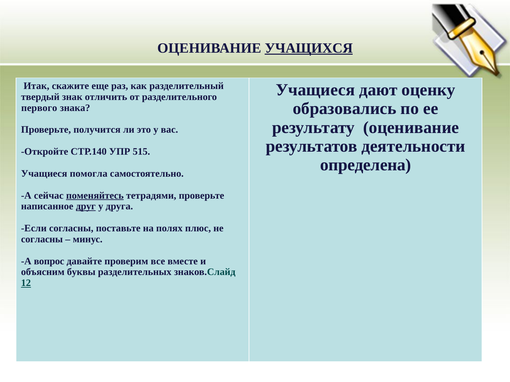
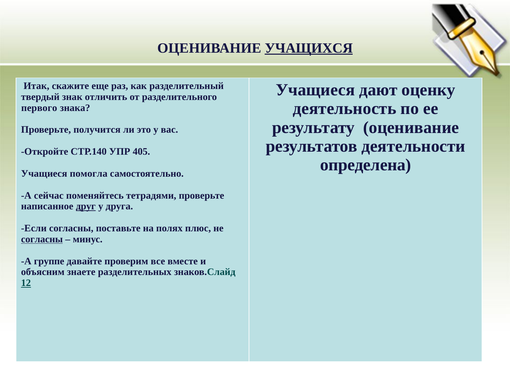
образовались: образовались -> деятельность
515: 515 -> 405
поменяйтесь underline: present -> none
согласны at (42, 240) underline: none -> present
вопрос: вопрос -> группе
буквы: буквы -> знаете
